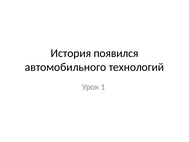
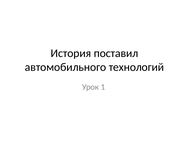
появился: появился -> поставил
